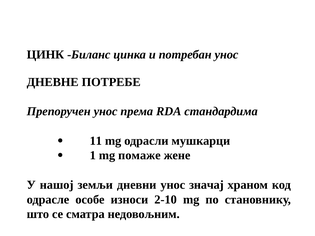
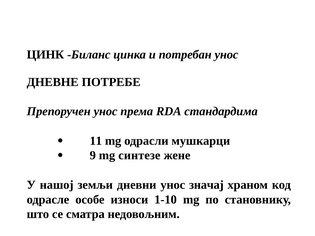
1: 1 -> 9
помаже: помаже -> синтезе
2-10: 2-10 -> 1-10
